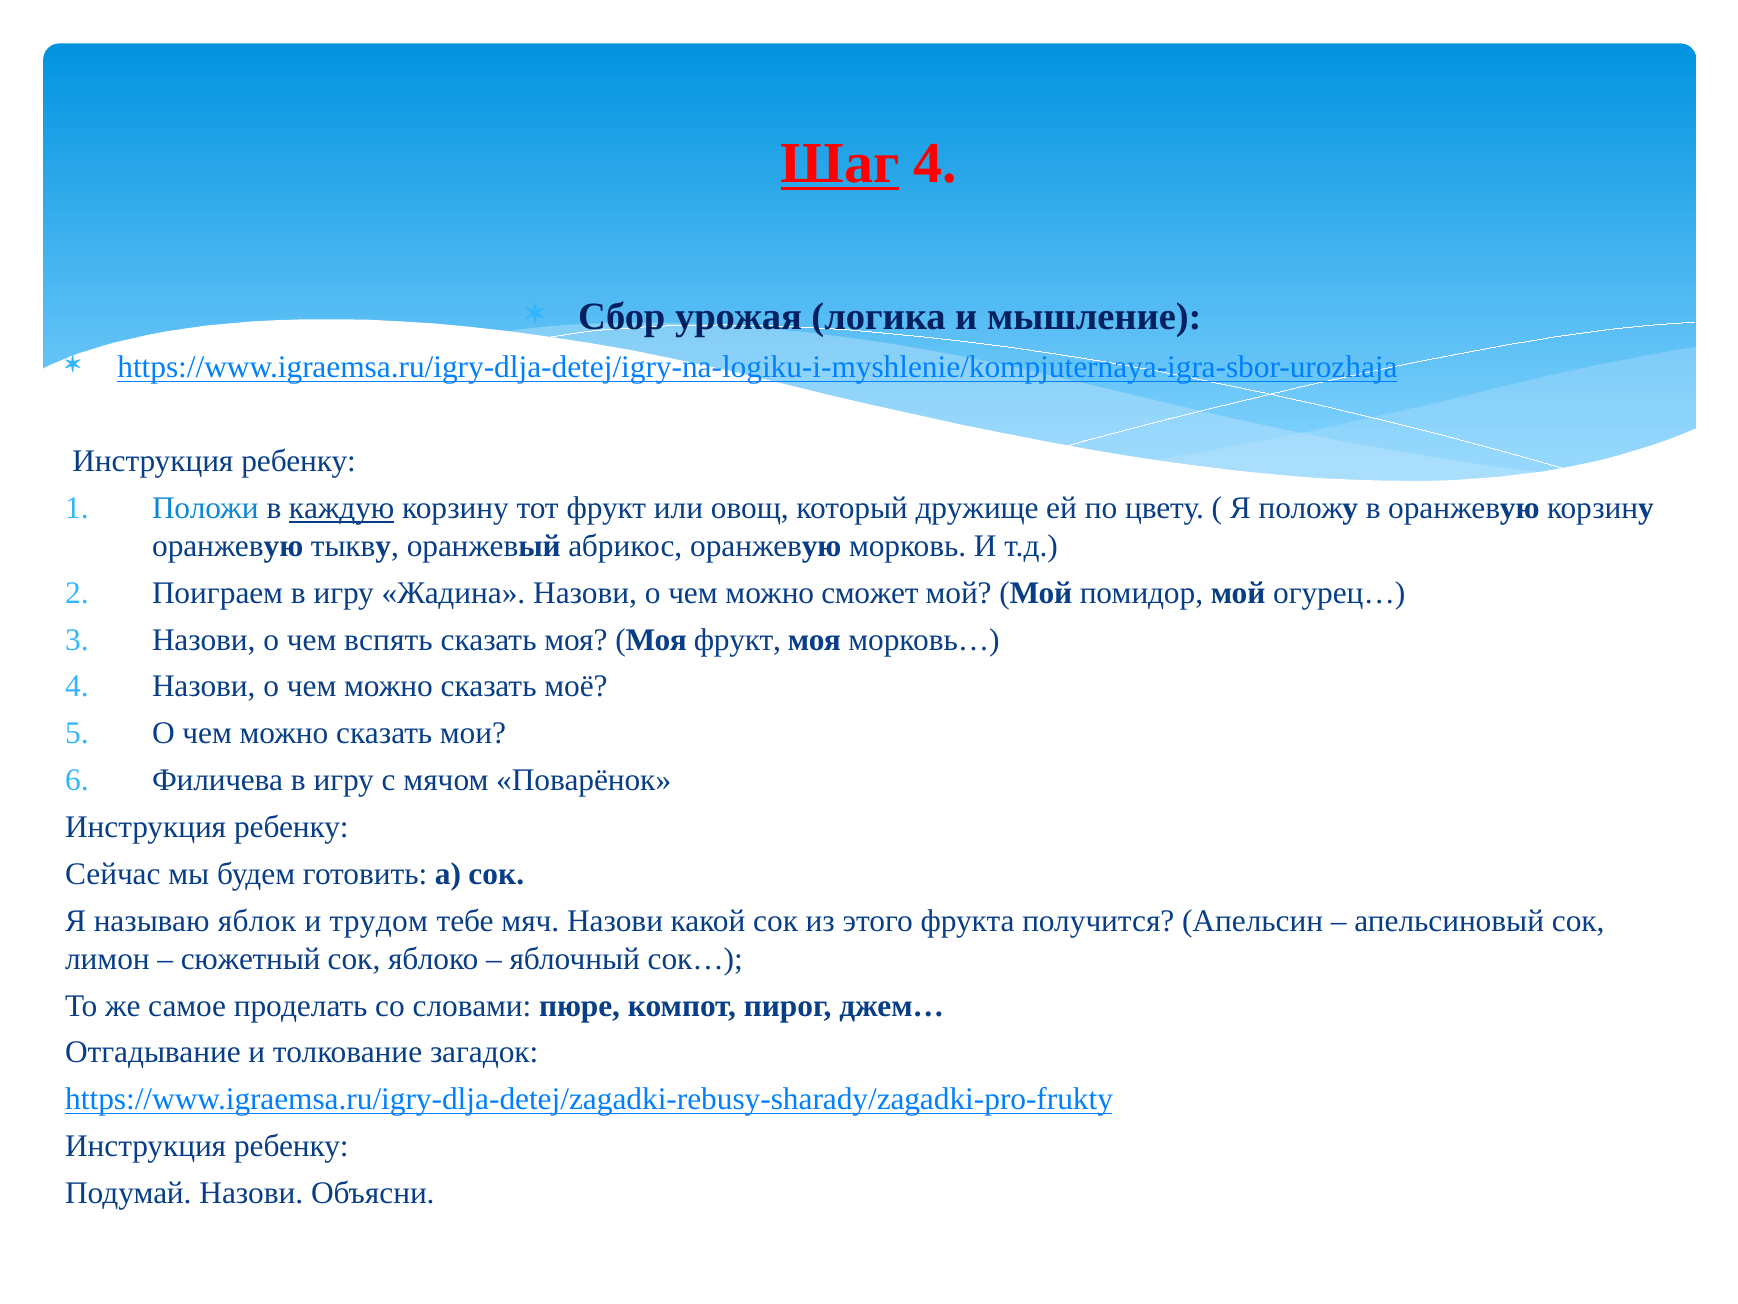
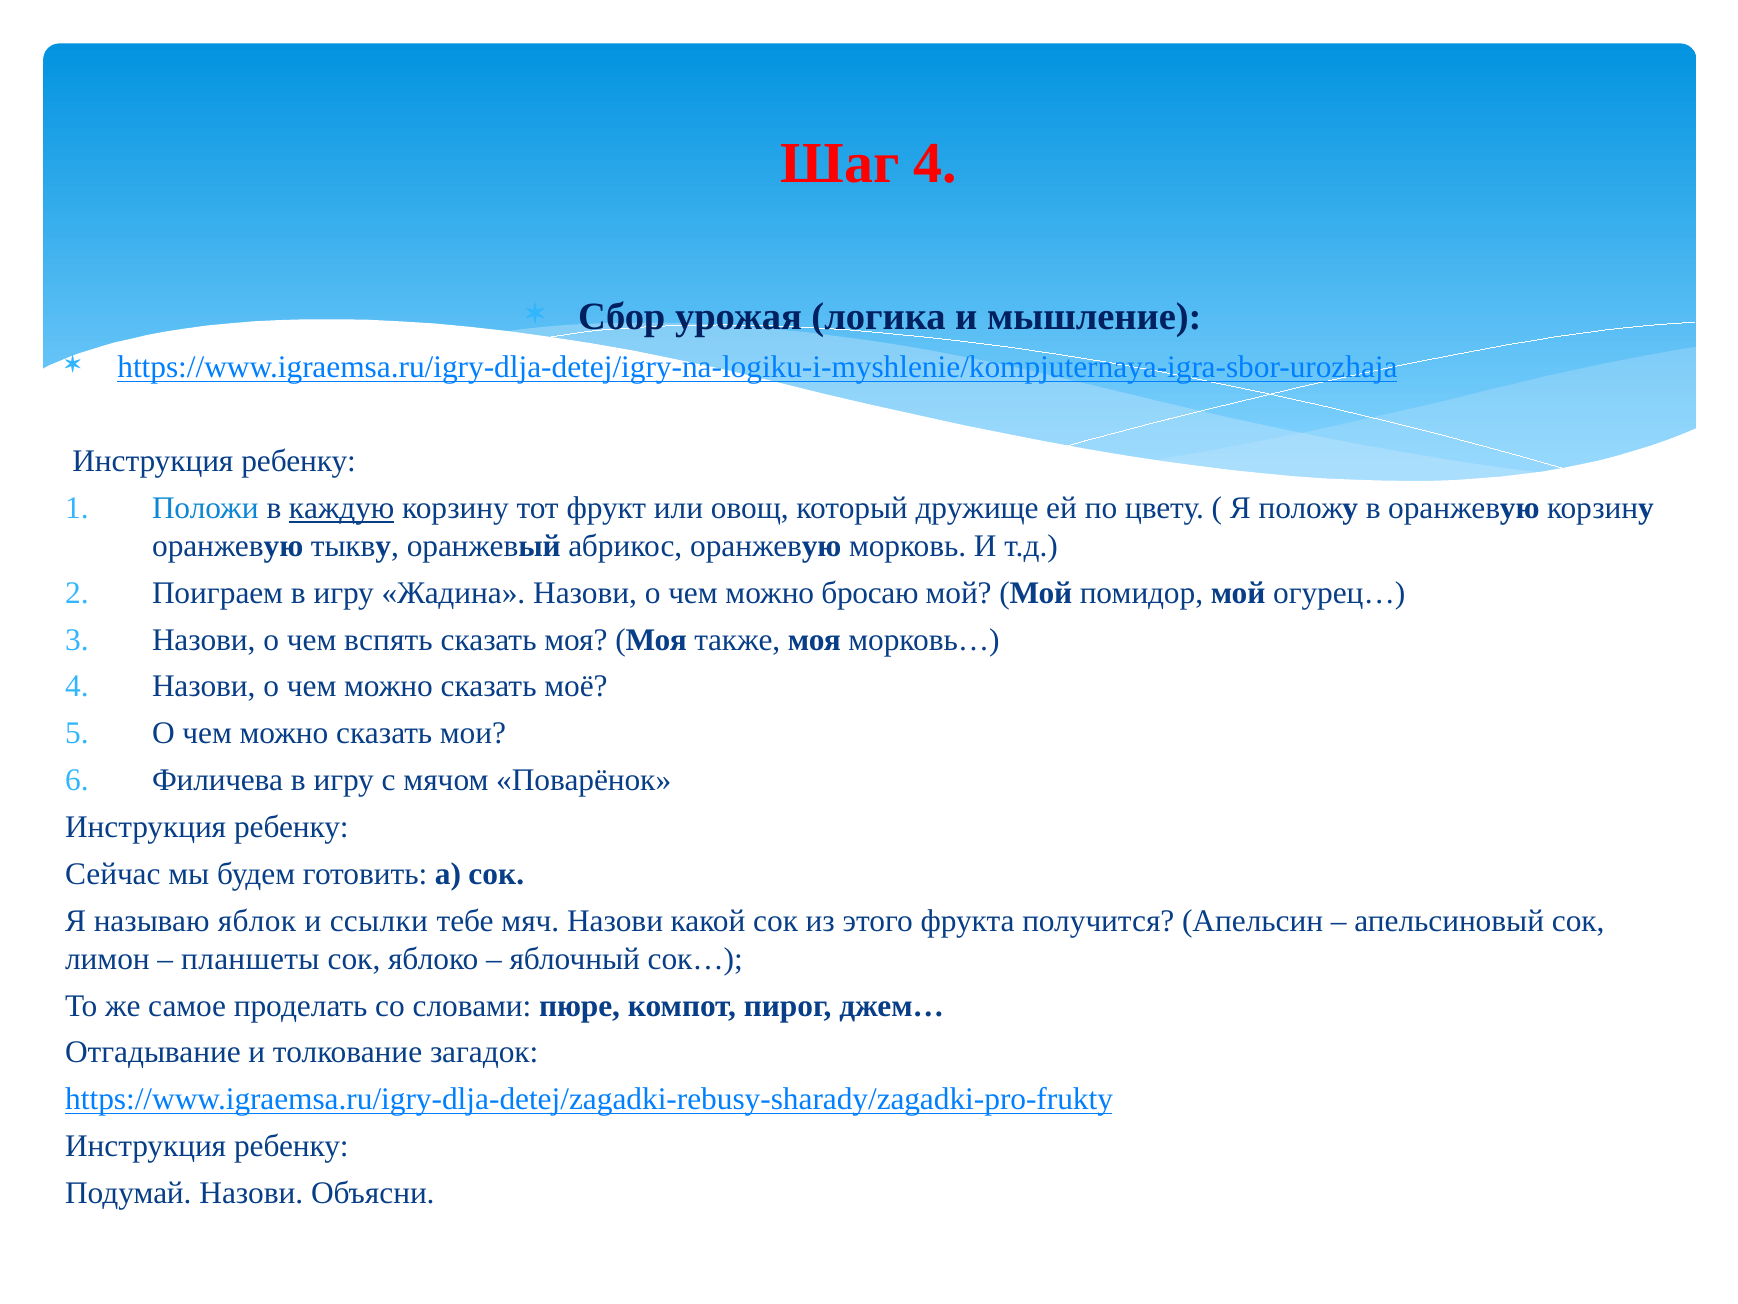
Шаг underline: present -> none
сможет: сможет -> бросаю
Моя фрукт: фрукт -> также
трудом: трудом -> ссылки
сюжетный: сюжетный -> планшеты
